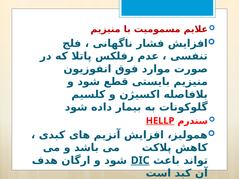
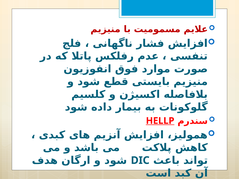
DIC underline: present -> none
